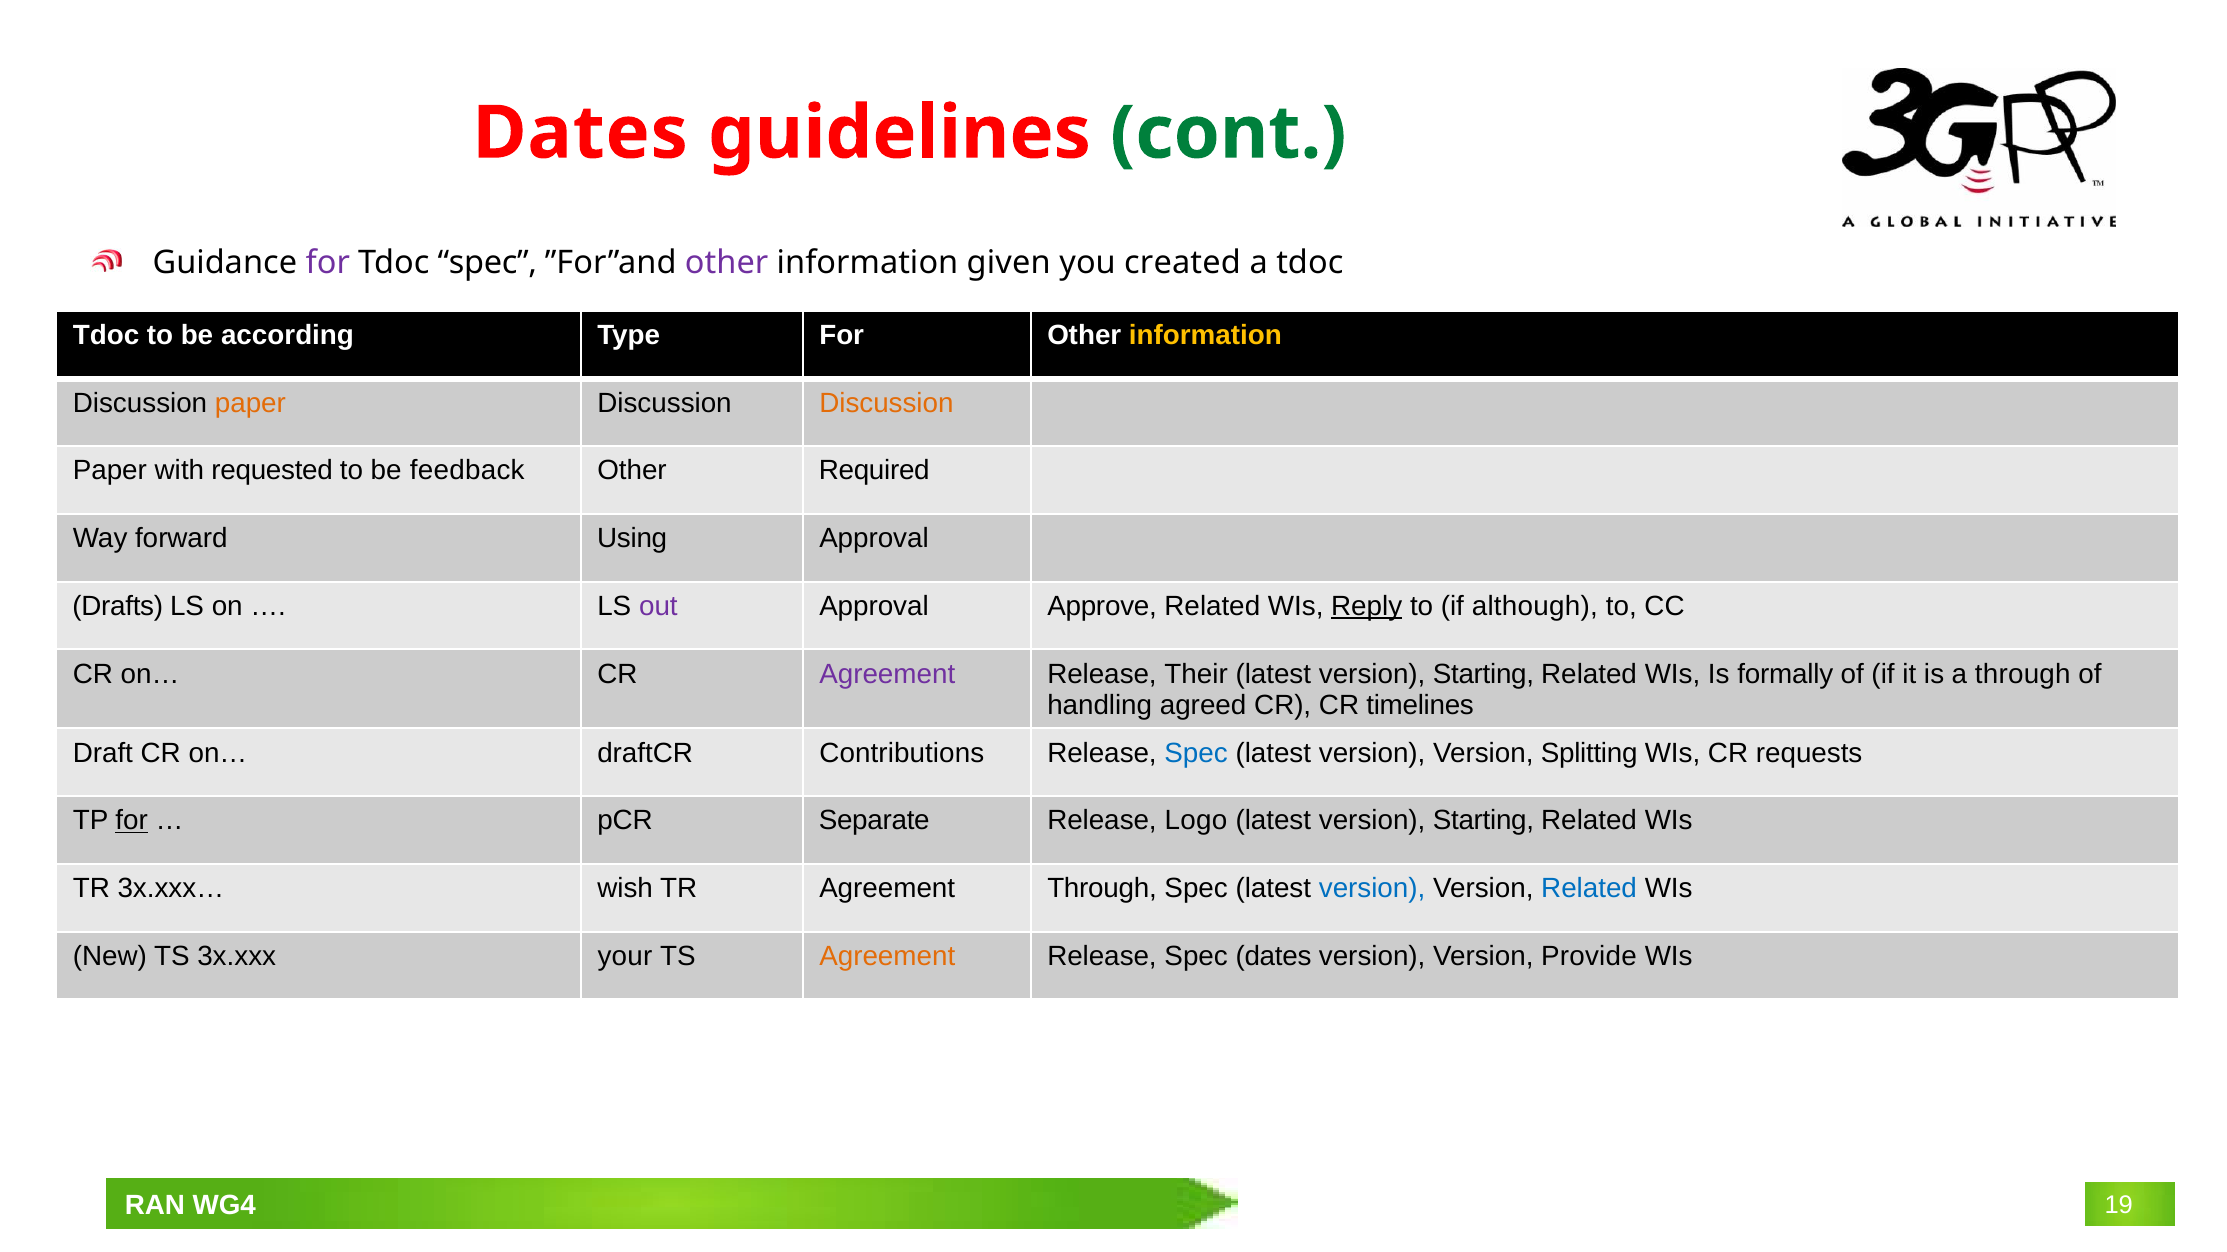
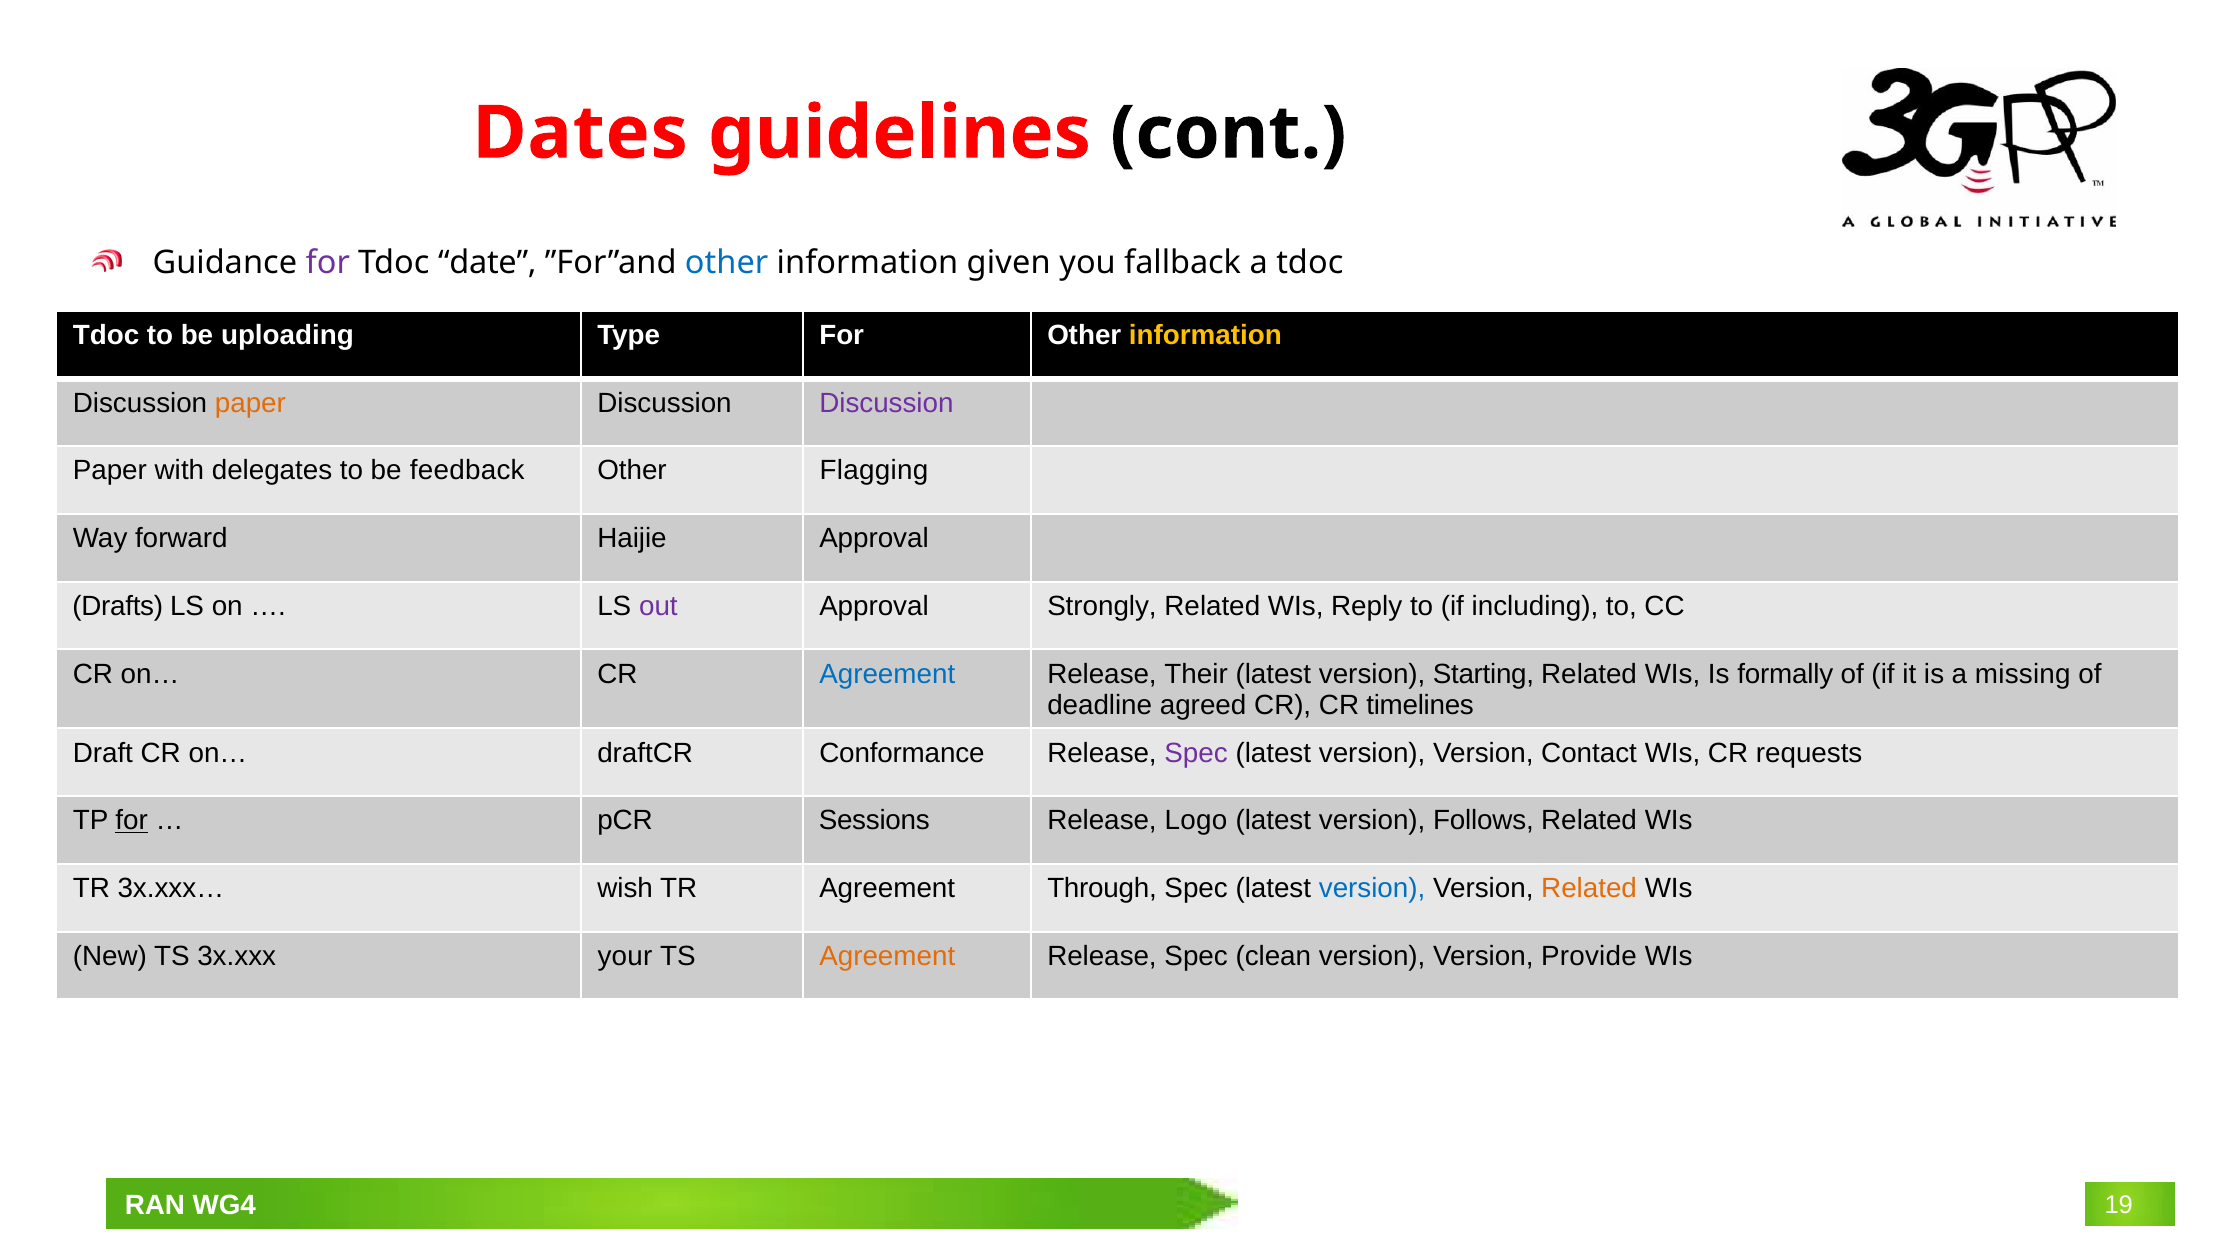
cont colour: green -> black
Tdoc spec: spec -> date
other at (727, 263) colour: purple -> blue
created: created -> fallback
according: according -> uploading
Discussion at (886, 403) colour: orange -> purple
requested: requested -> delegates
Required: Required -> Flagging
Using: Using -> Haijie
Approve: Approve -> Strongly
Reply underline: present -> none
although: although -> including
Agreement at (887, 674) colour: purple -> blue
a through: through -> missing
handling: handling -> deadline
Contributions: Contributions -> Conformance
Spec at (1196, 753) colour: blue -> purple
Splitting: Splitting -> Contact
Separate: Separate -> Sessions
Starting at (1483, 821): Starting -> Follows
Related at (1589, 889) colour: blue -> orange
Spec dates: dates -> clean
